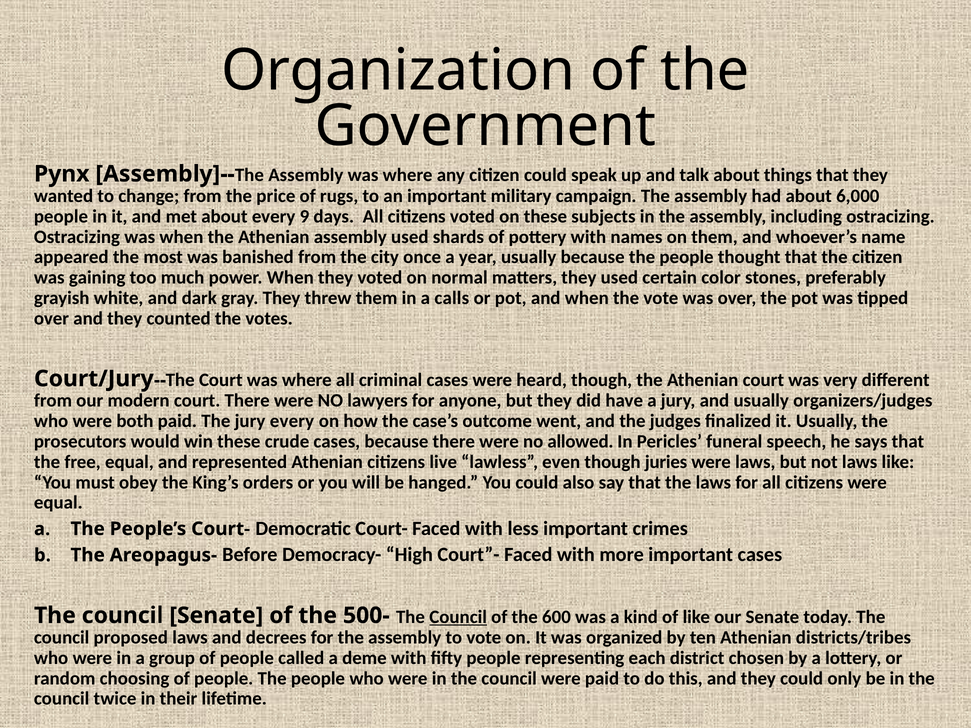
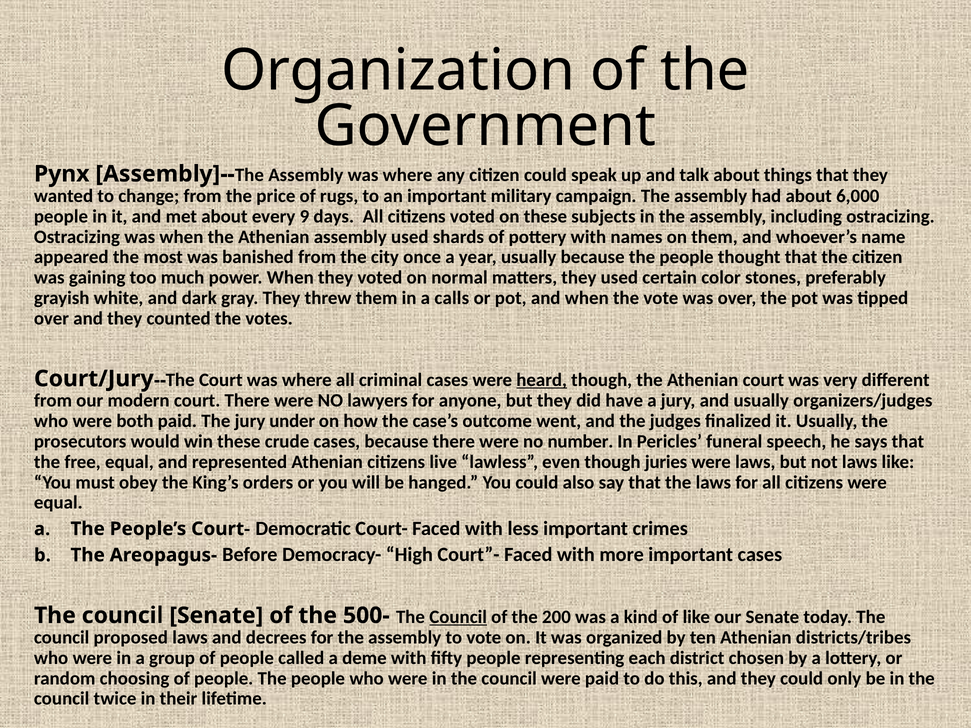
heard underline: none -> present
jury every: every -> under
allowed: allowed -> number
600: 600 -> 200
